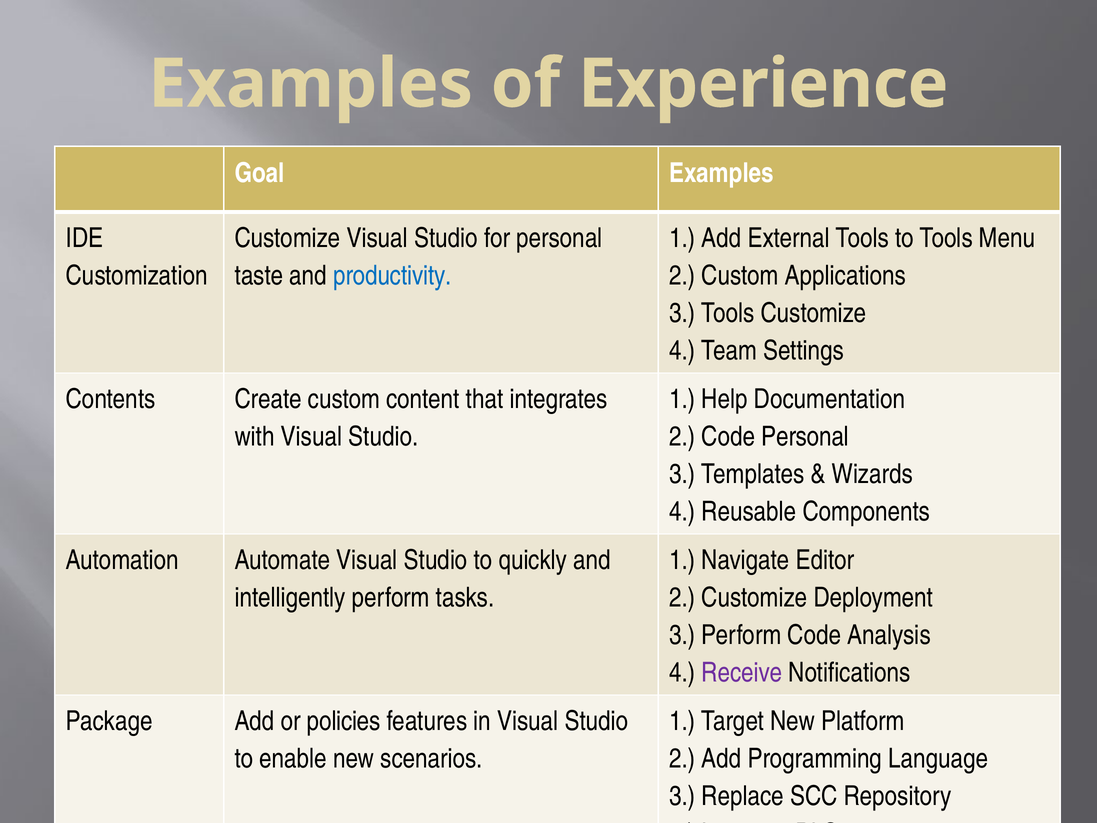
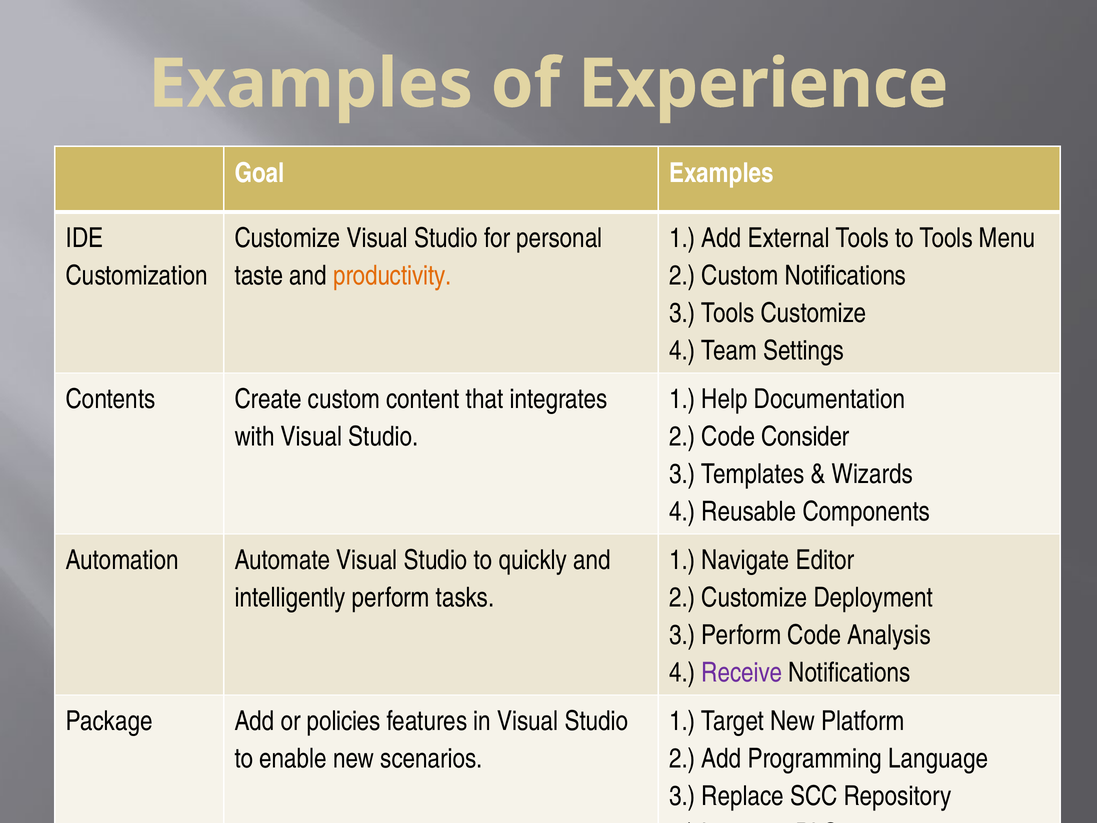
productivity colour: blue -> orange
Custom Applications: Applications -> Notifications
Code Personal: Personal -> Consider
